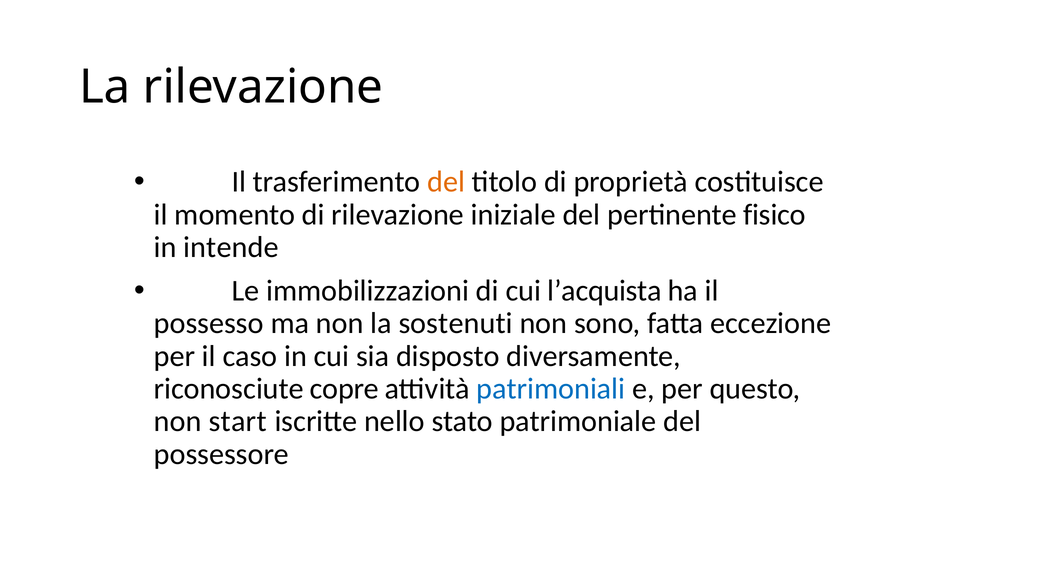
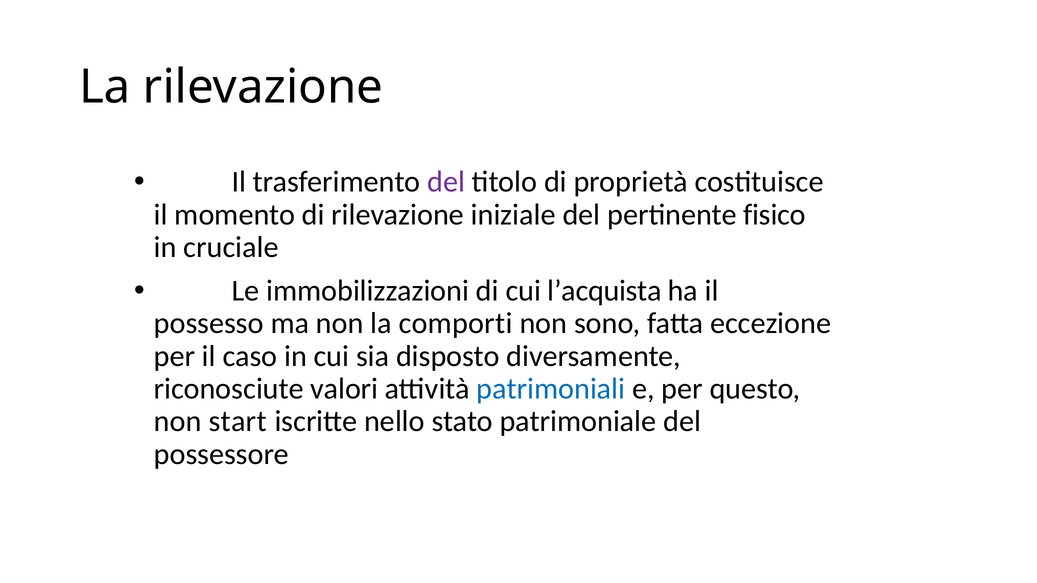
del at (446, 182) colour: orange -> purple
intende: intende -> cruciale
sostenuti: sostenuti -> comporti
copre: copre -> valori
